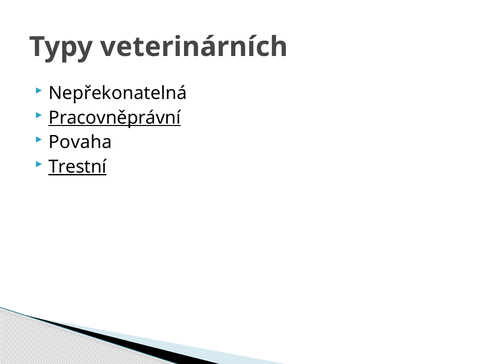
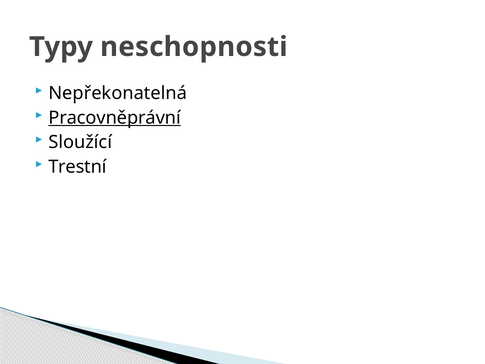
veterinárních: veterinárních -> neschopnosti
Povaha: Povaha -> Sloužící
Trestní underline: present -> none
